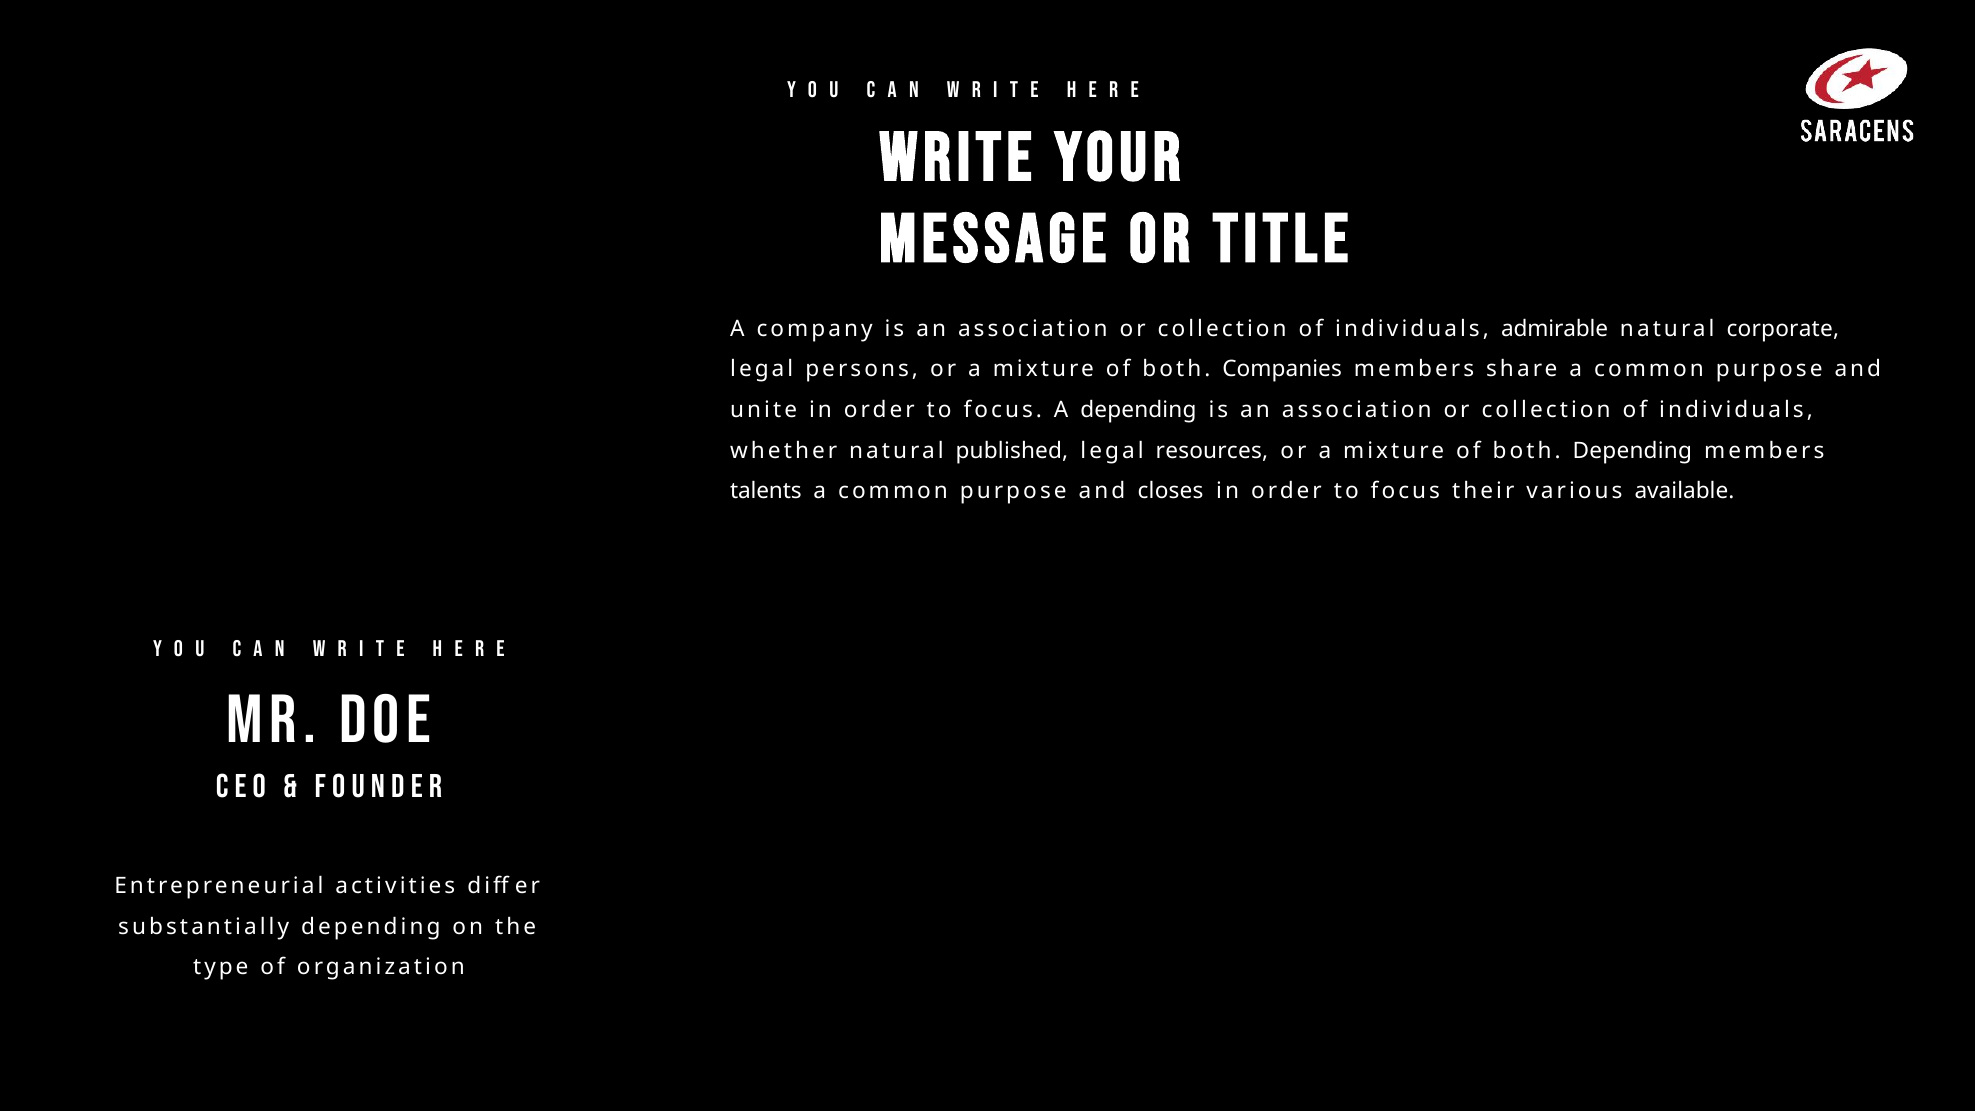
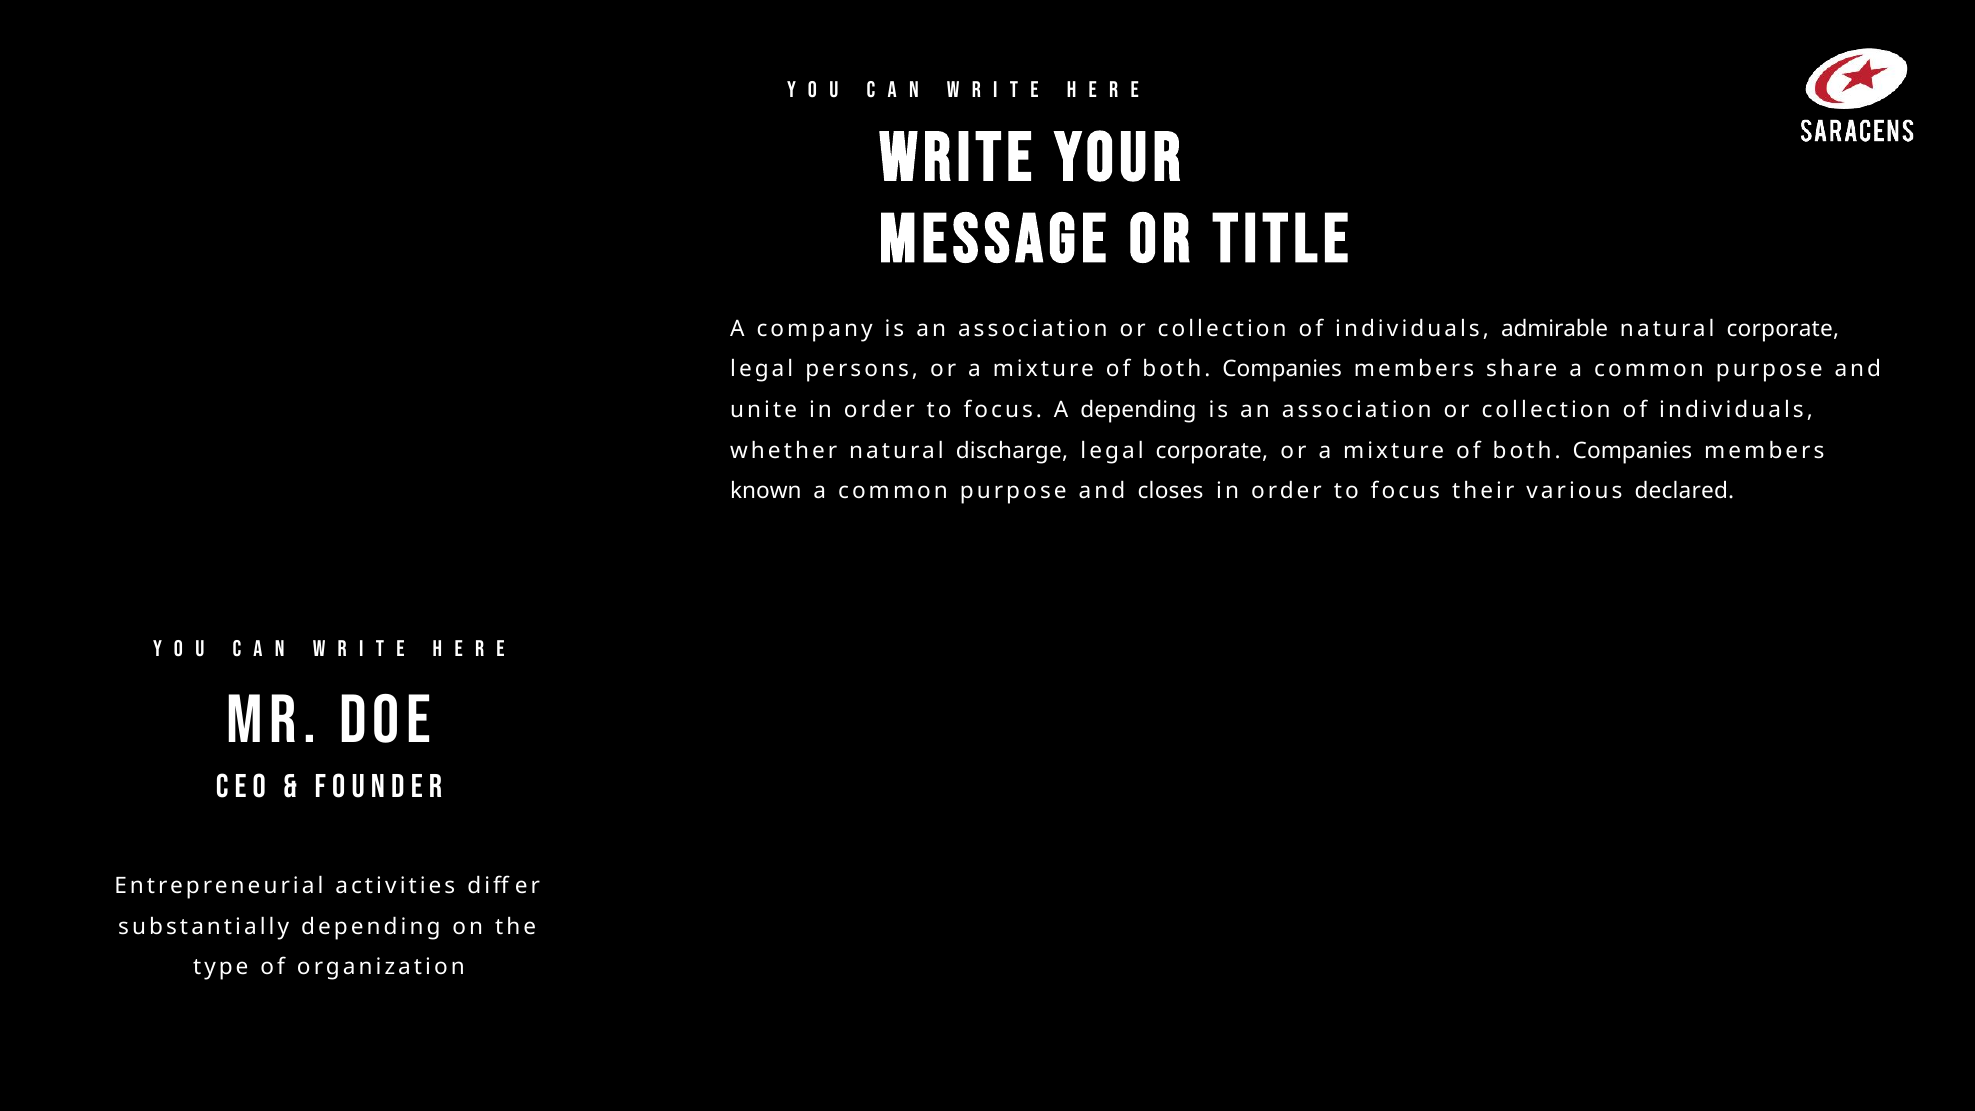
published: published -> discharge
legal resources: resources -> corporate
Depending at (1632, 451): Depending -> Companies
talents: talents -> known
available: available -> declared
